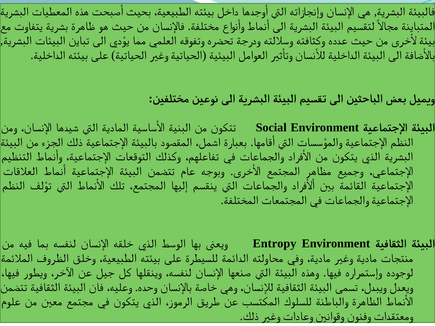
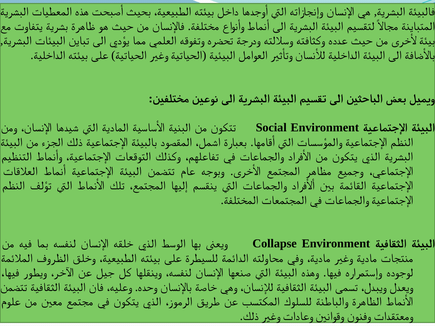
Entropy: Entropy -> Collapse
